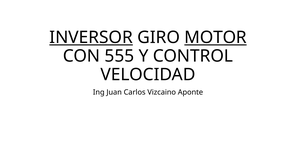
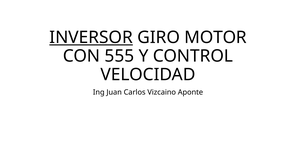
MOTOR underline: present -> none
